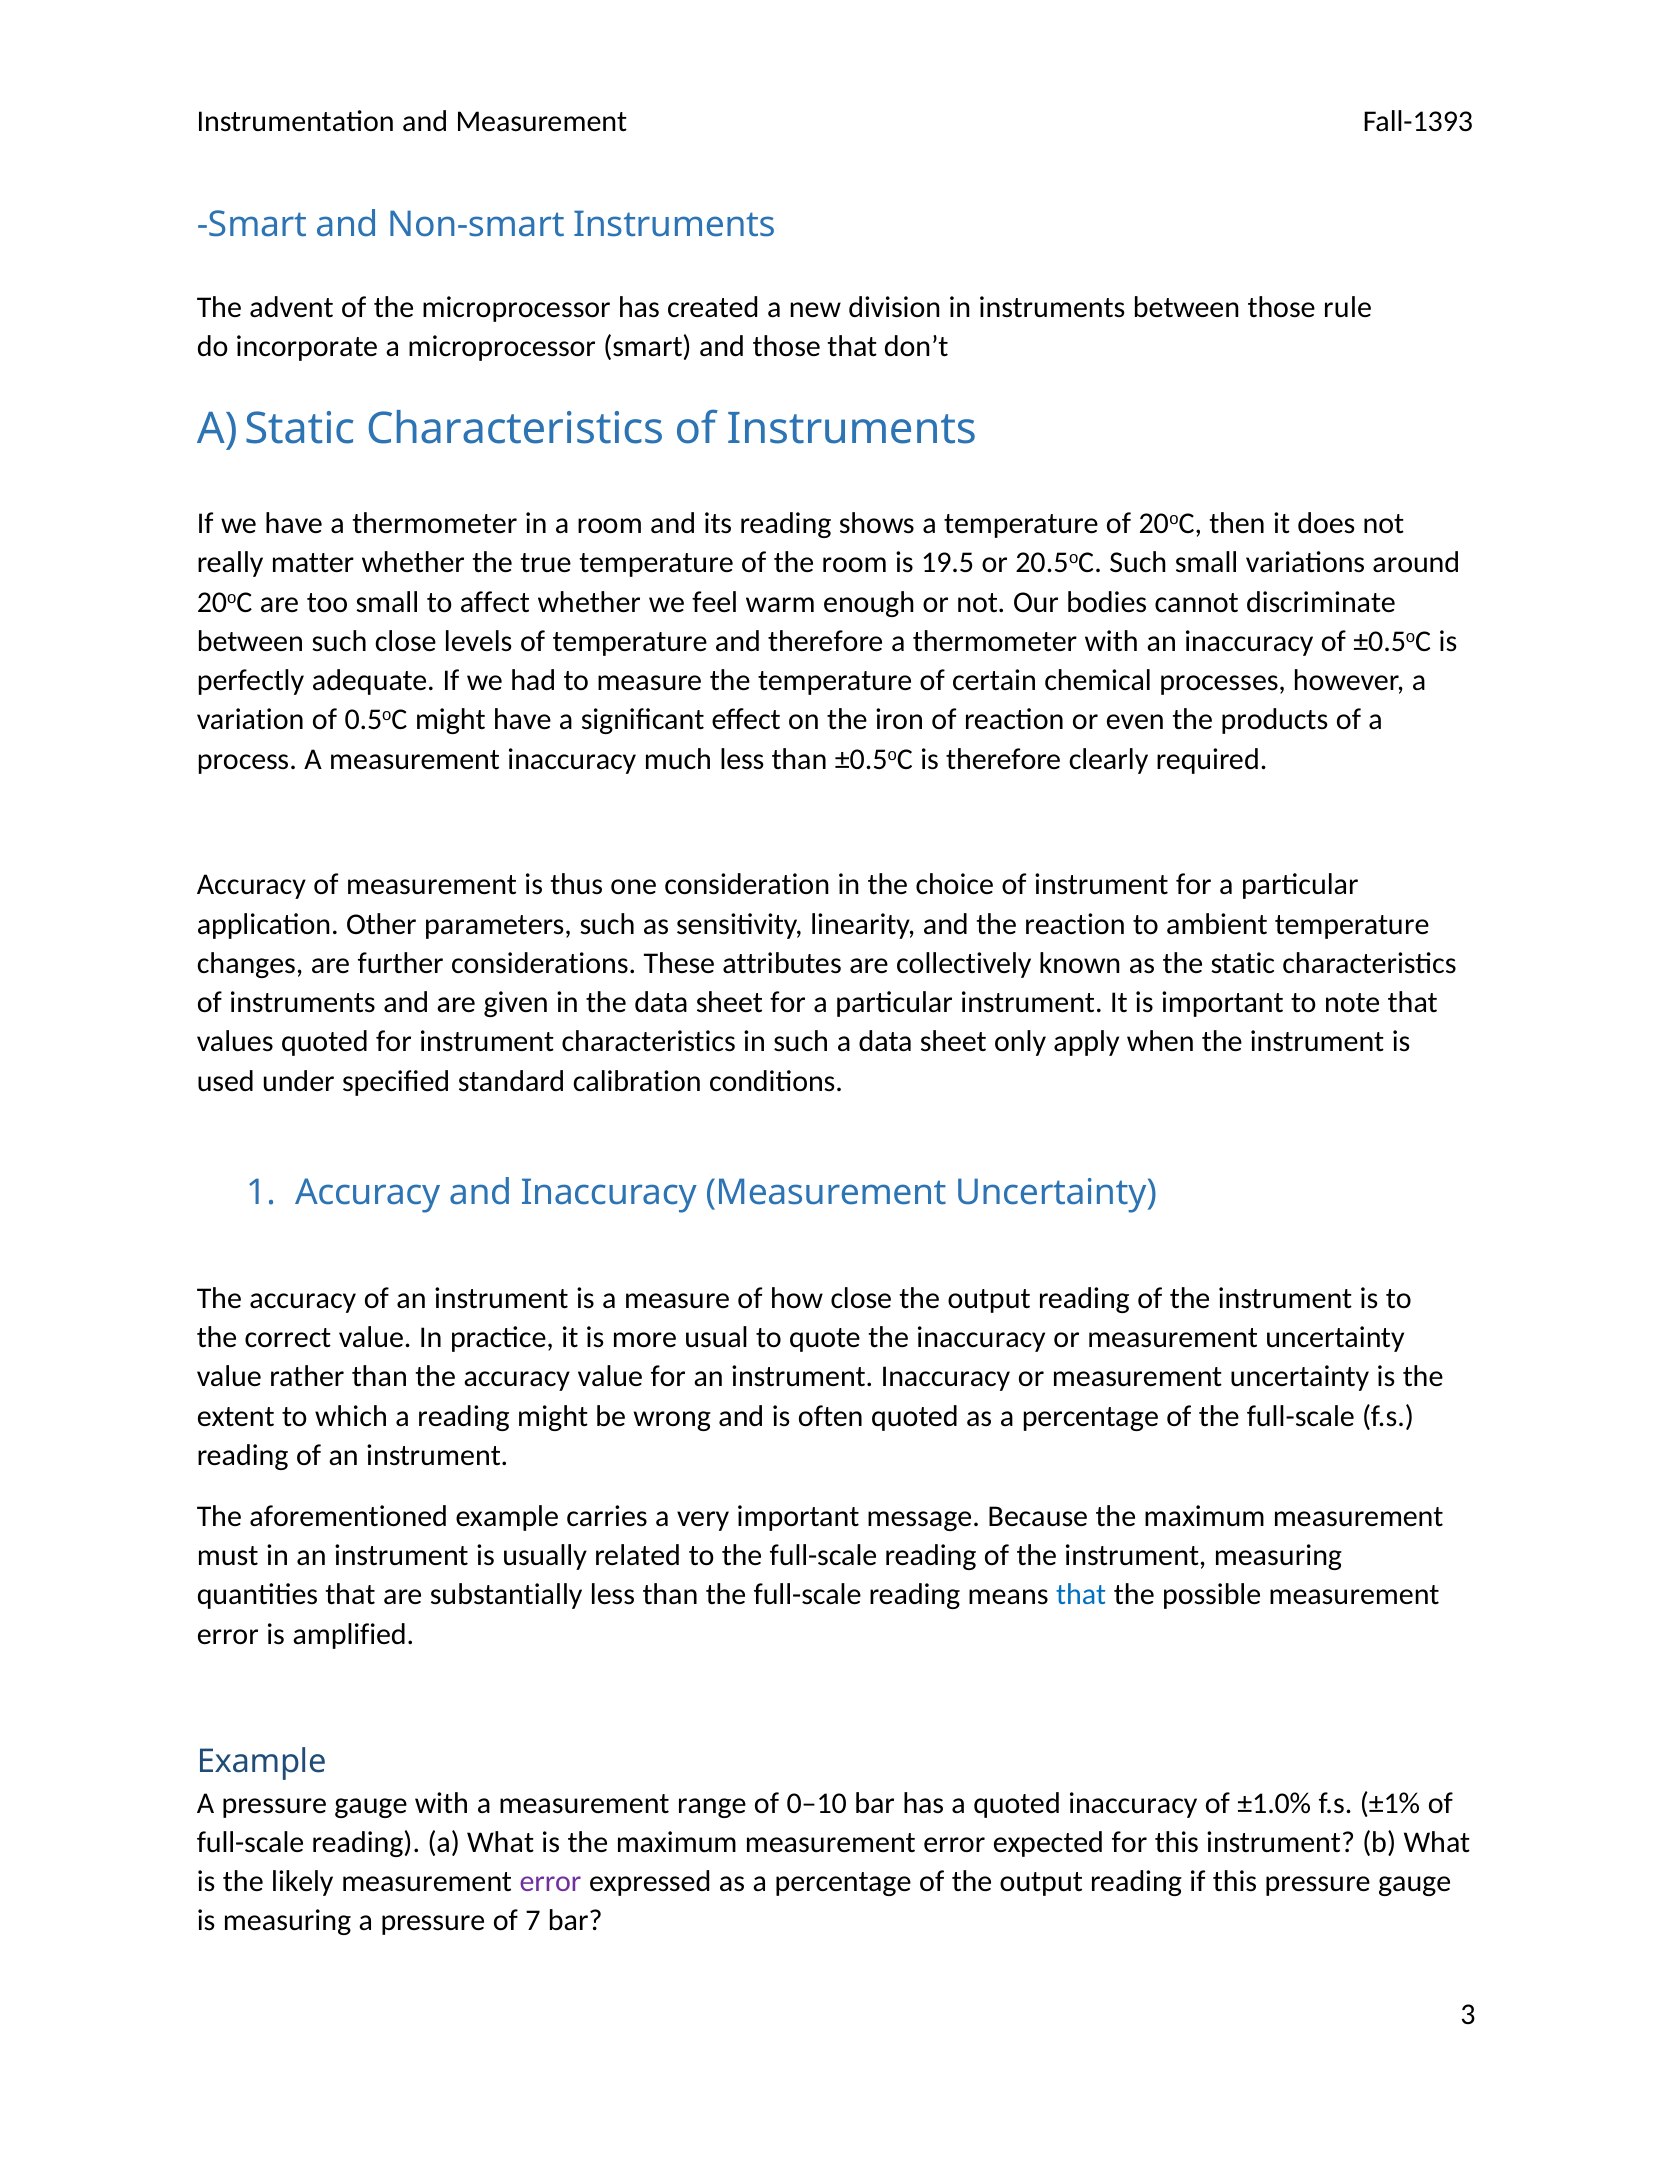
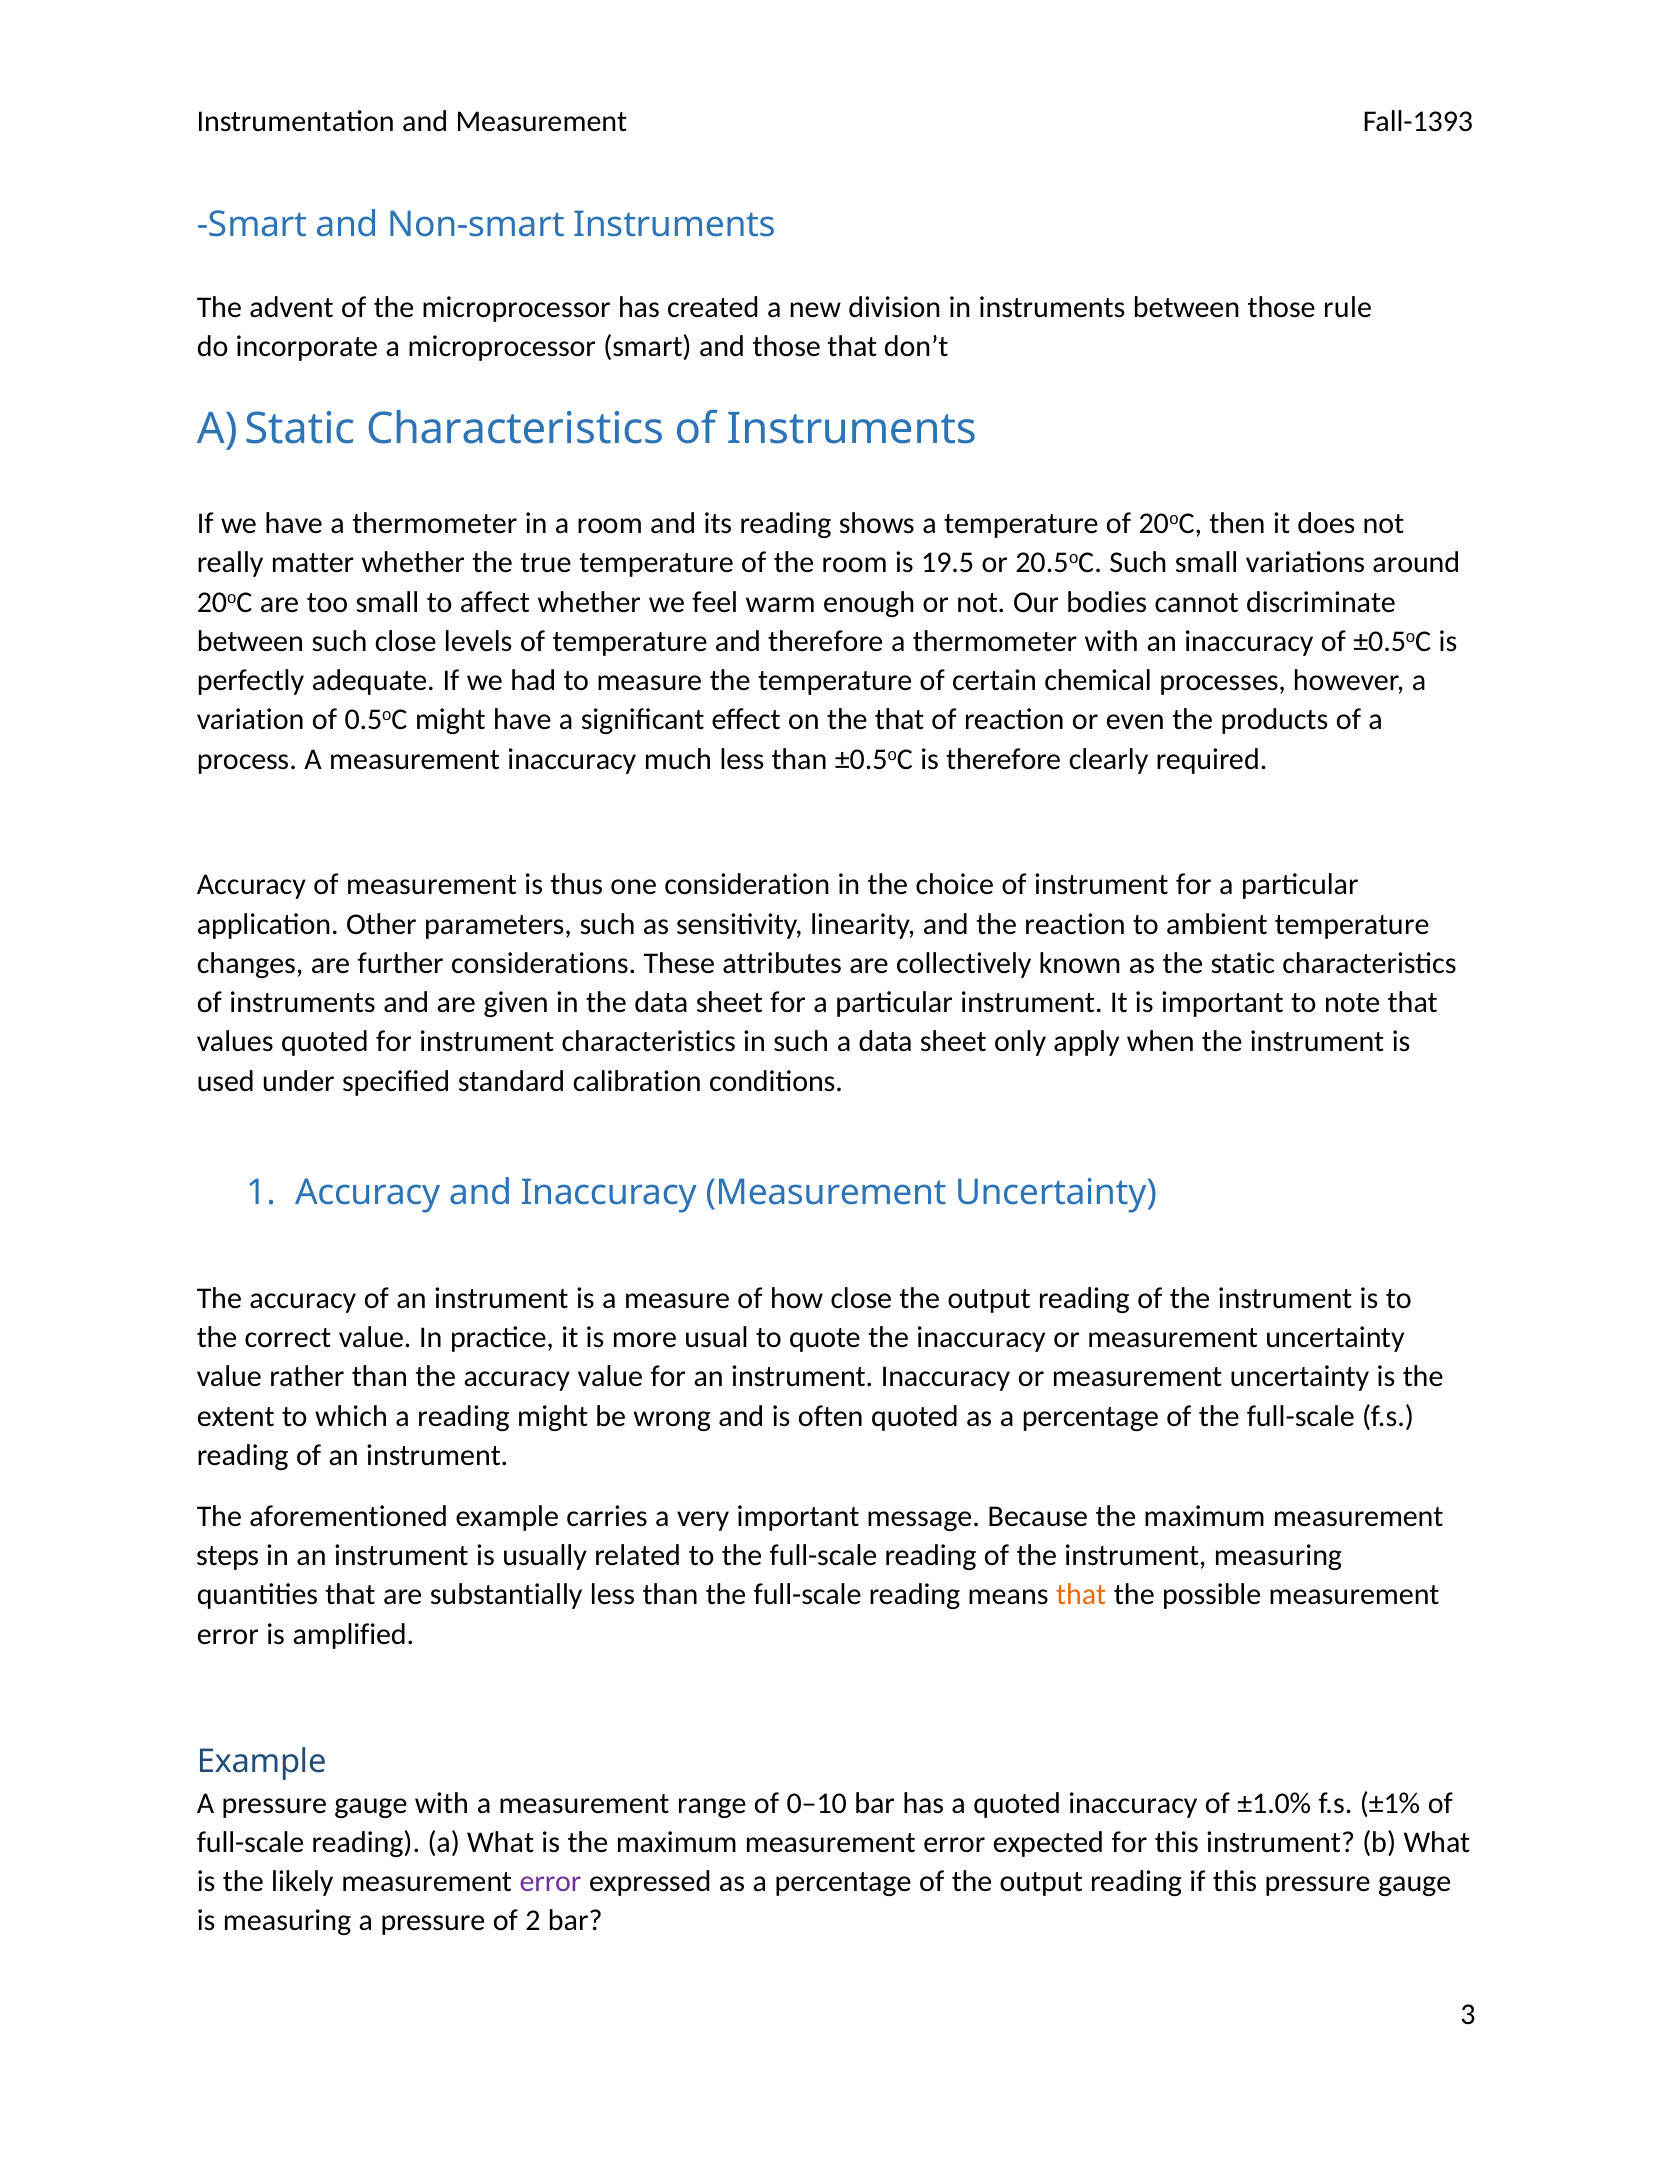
the iron: iron -> that
must: must -> steps
that at (1081, 1596) colour: blue -> orange
7: 7 -> 2
